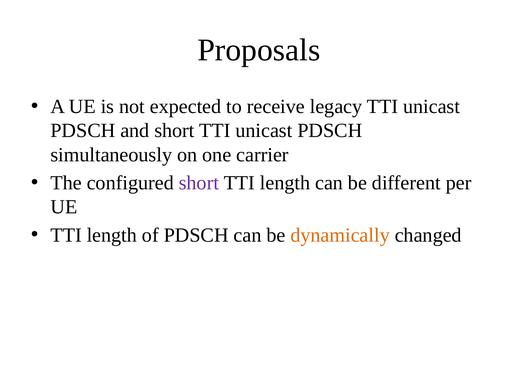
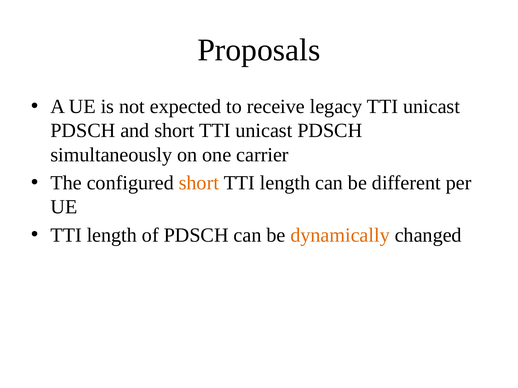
short at (199, 183) colour: purple -> orange
